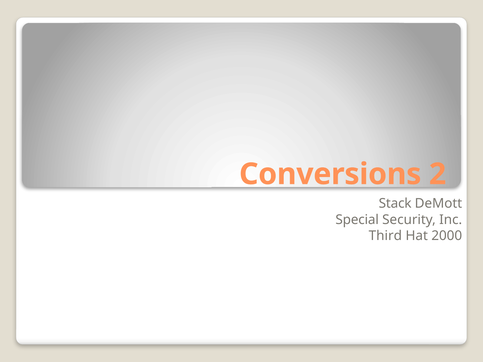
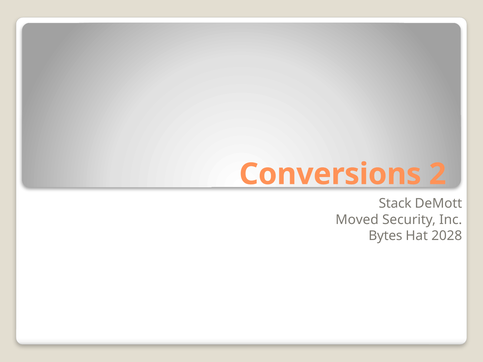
Special: Special -> Moved
Third: Third -> Bytes
2000: 2000 -> 2028
